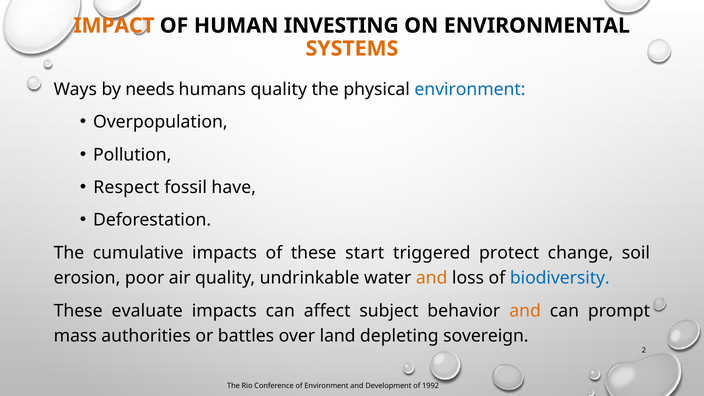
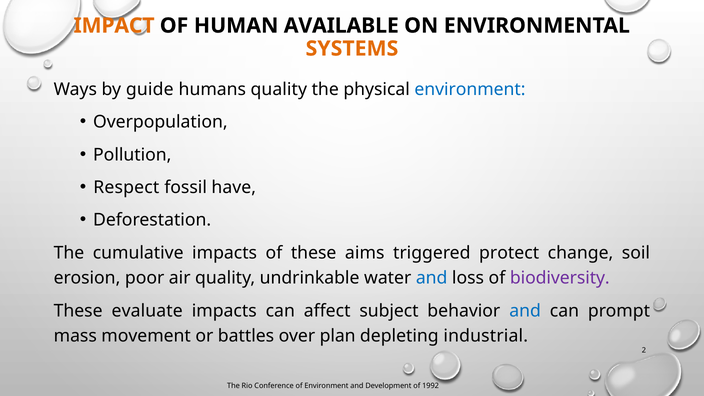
INVESTING: INVESTING -> AVAILABLE
needs: needs -> guide
start: start -> aims
and at (432, 278) colour: orange -> blue
biodiversity colour: blue -> purple
and at (525, 311) colour: orange -> blue
authorities: authorities -> movement
land: land -> plan
sovereign: sovereign -> industrial
